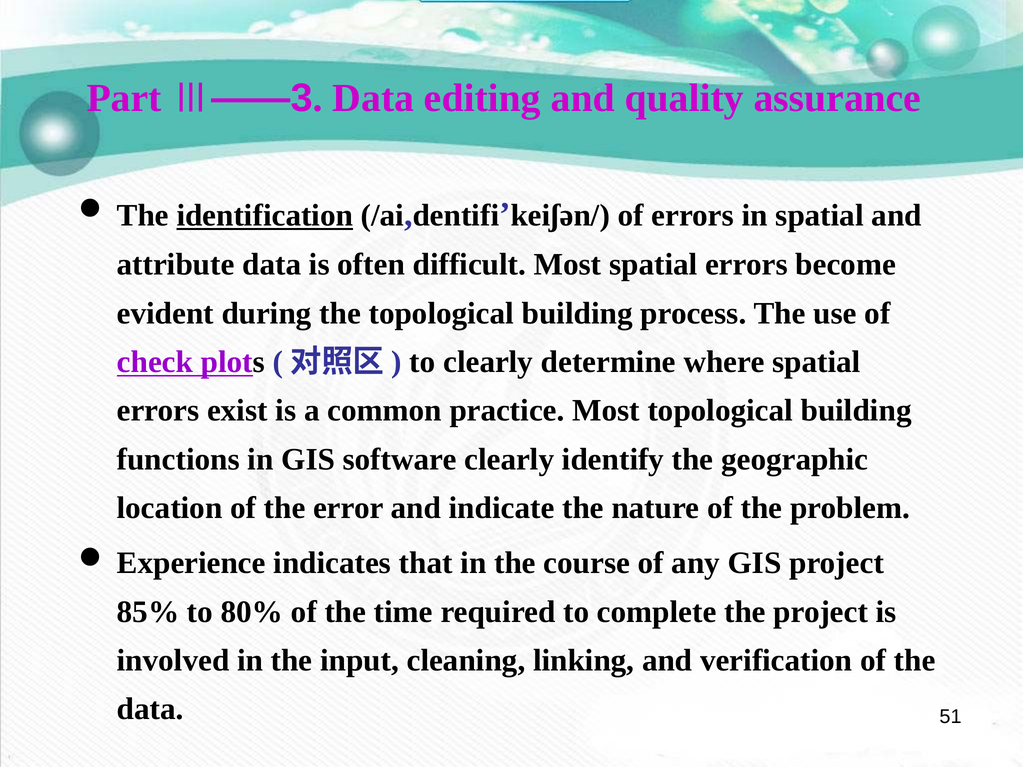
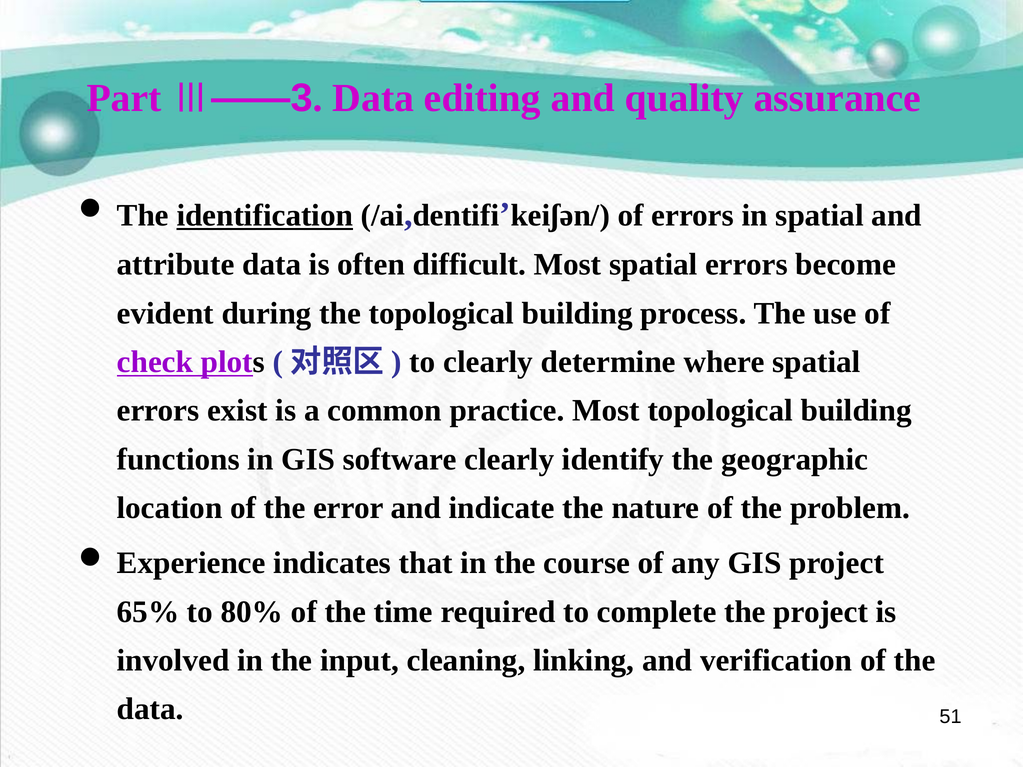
85%: 85% -> 65%
